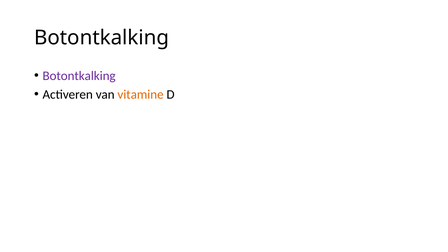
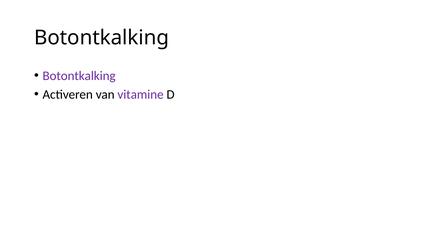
vitamine colour: orange -> purple
